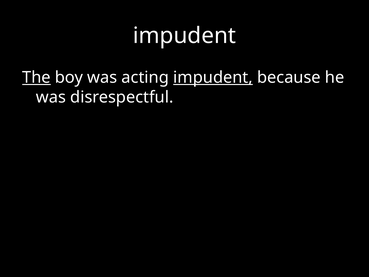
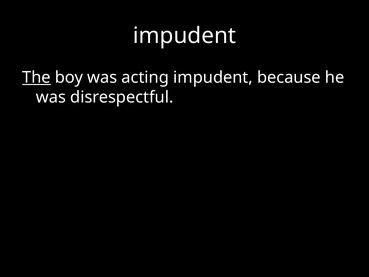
impudent at (213, 77) underline: present -> none
